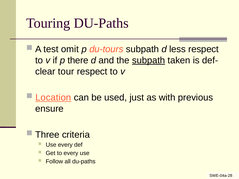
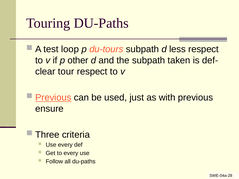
omit: omit -> loop
there: there -> other
subpath at (149, 60) underline: present -> none
Location at (53, 98): Location -> Previous
